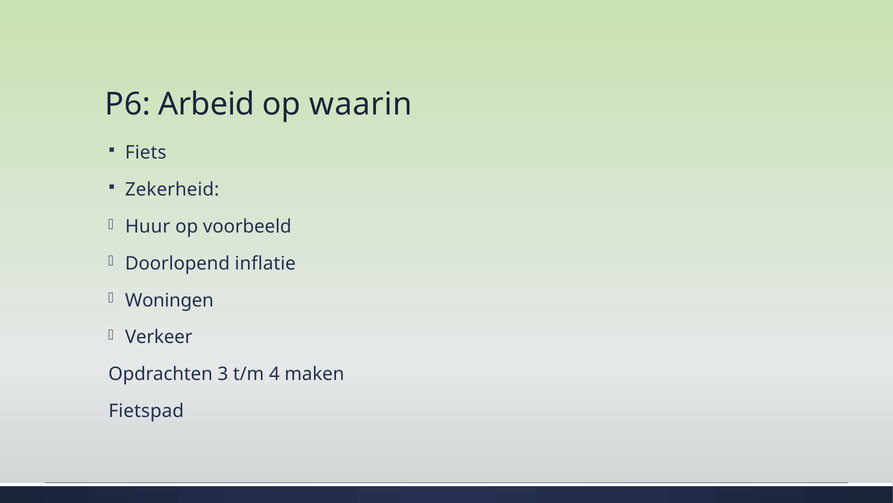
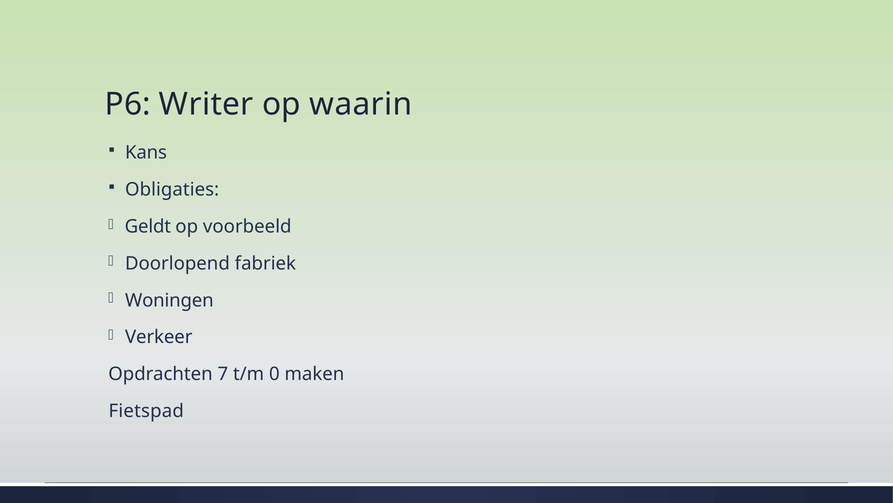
Arbeid: Arbeid -> Writer
Fiets: Fiets -> Kans
Zekerheid: Zekerheid -> Obligaties
Huur: Huur -> Geldt
inflatie: inflatie -> fabriek
3: 3 -> 7
4: 4 -> 0
